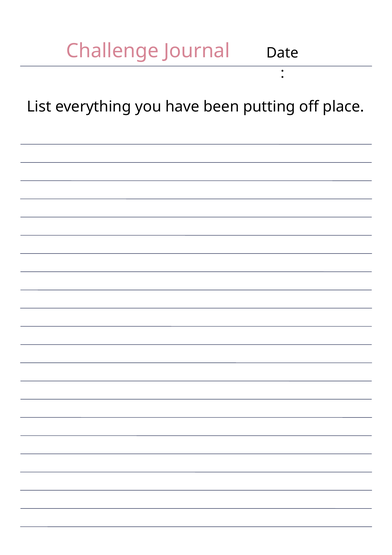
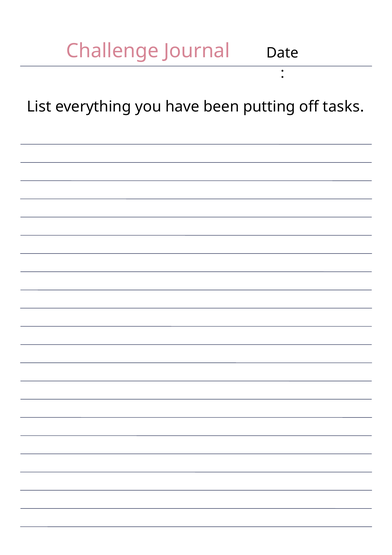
place: place -> tasks
